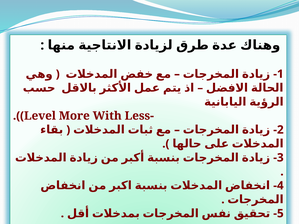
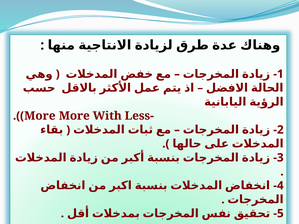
Level at (40, 116): Level -> More
